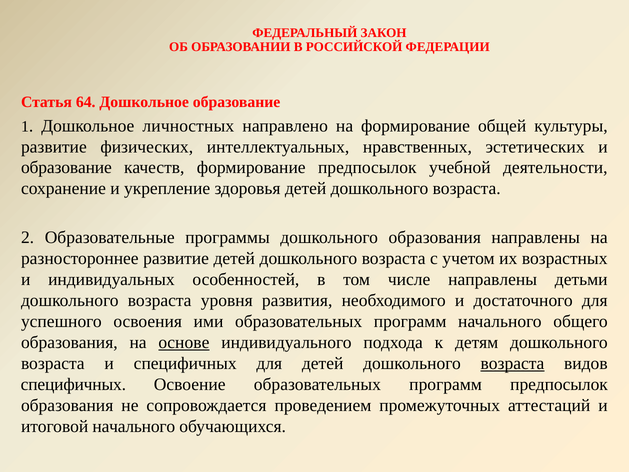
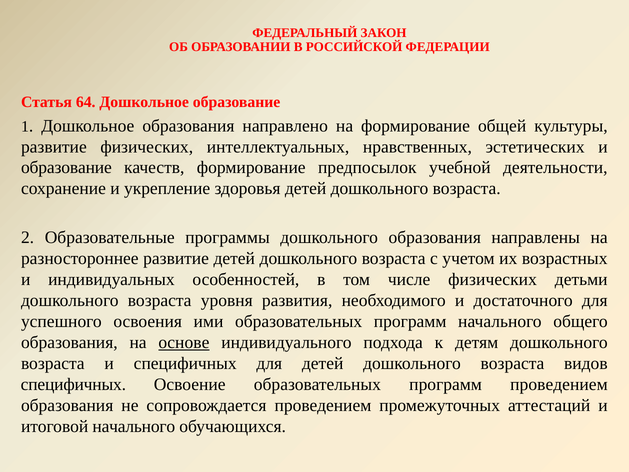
Дошкольное личностных: личностных -> образования
числе направлены: направлены -> физических
возраста at (512, 363) underline: present -> none
программ предпосылок: предпосылок -> проведением
